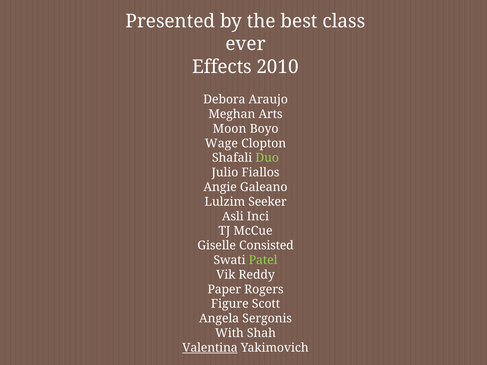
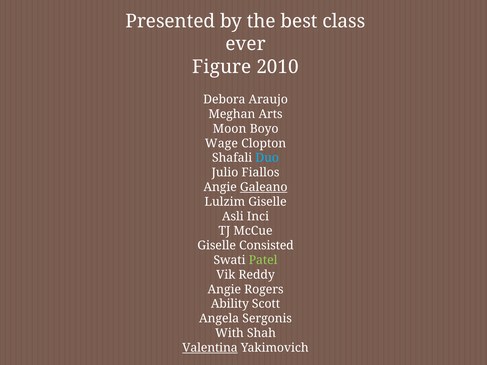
Effects: Effects -> Figure
Duo colour: light green -> light blue
Galeano underline: none -> present
Lulzim Seeker: Seeker -> Giselle
Paper at (224, 290): Paper -> Angie
Figure: Figure -> Ability
